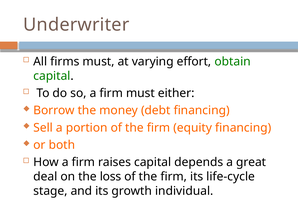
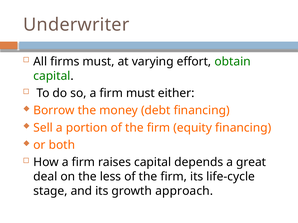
loss: loss -> less
individual: individual -> approach
